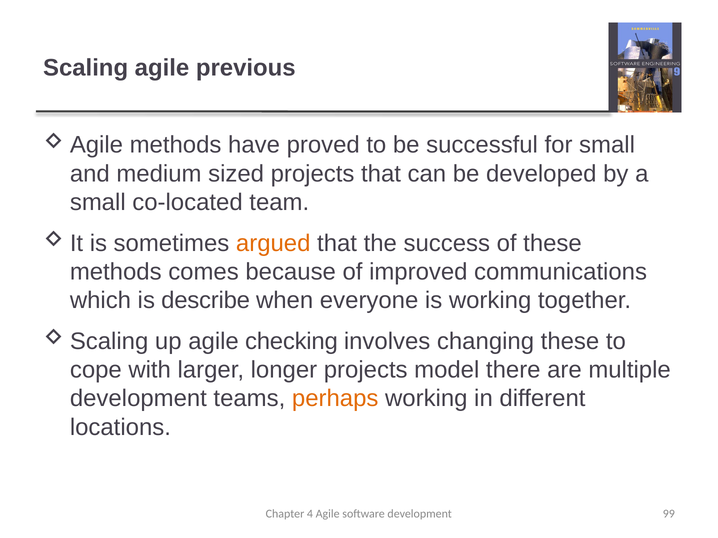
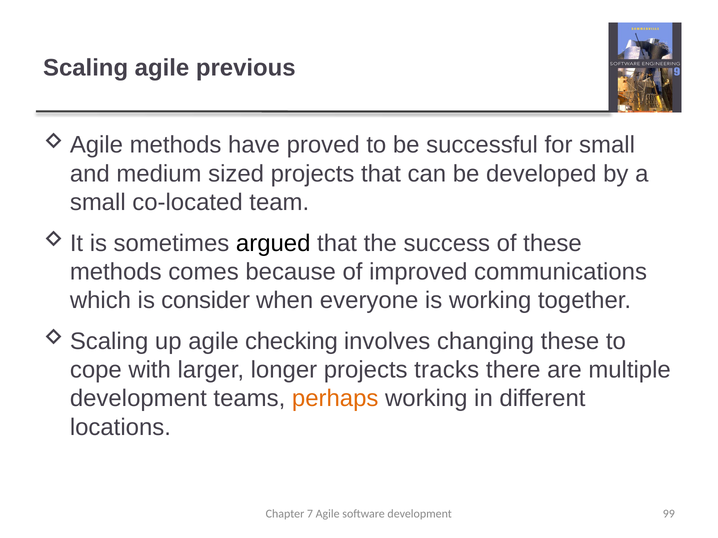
argued colour: orange -> black
describe: describe -> consider
model: model -> tracks
4: 4 -> 7
